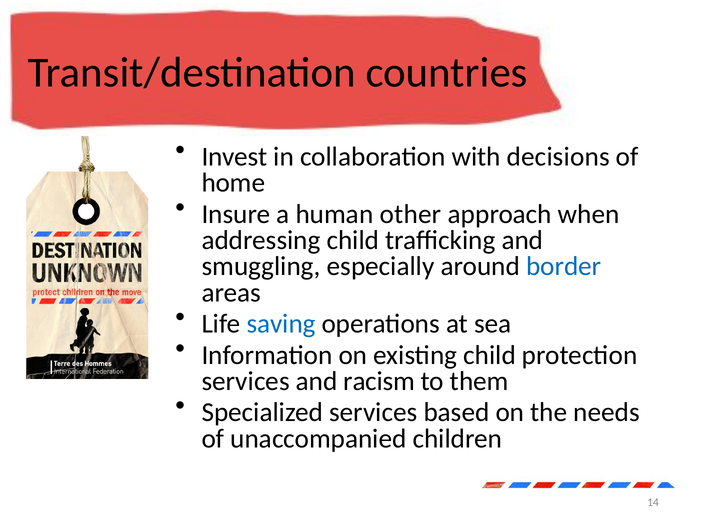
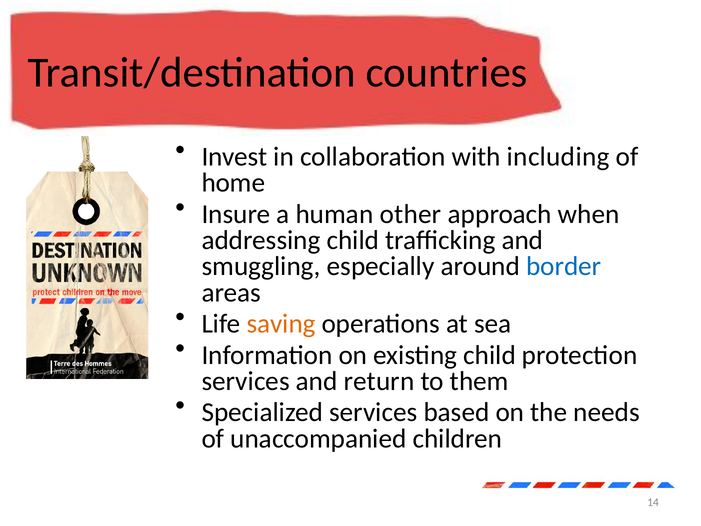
decisions: decisions -> including
saving colour: blue -> orange
racism: racism -> return
